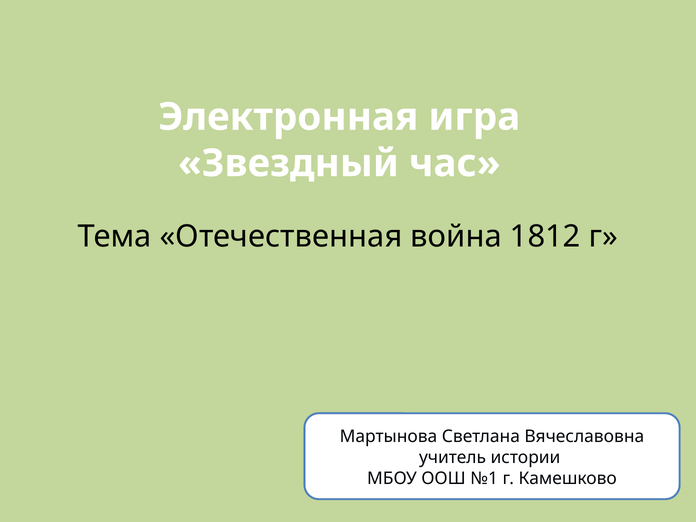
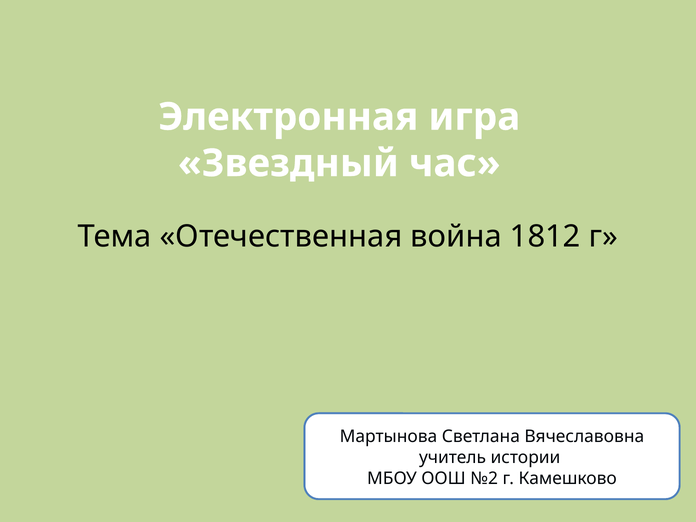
№1: №1 -> №2
